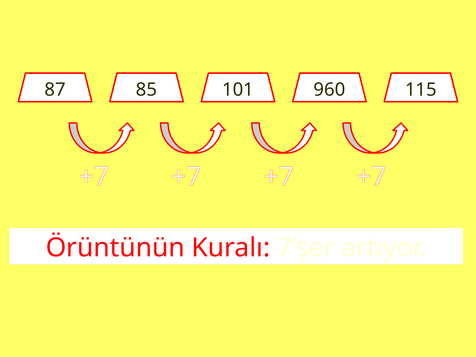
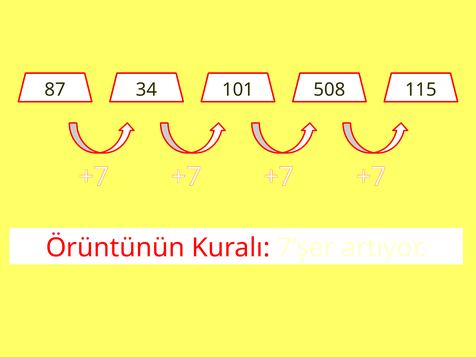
85: 85 -> 34
960: 960 -> 508
